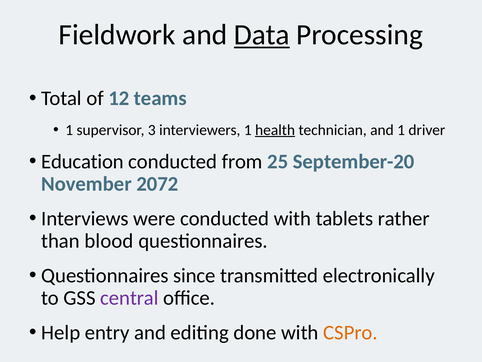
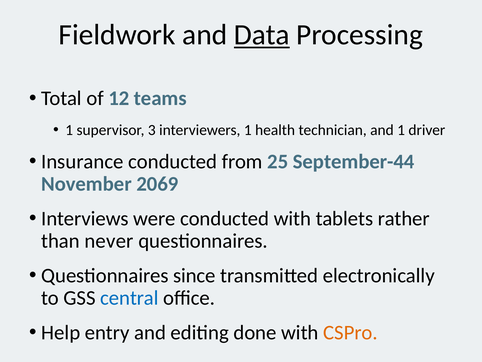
health underline: present -> none
Education: Education -> Insurance
September-20: September-20 -> September-44
2072: 2072 -> 2069
blood: blood -> never
central colour: purple -> blue
